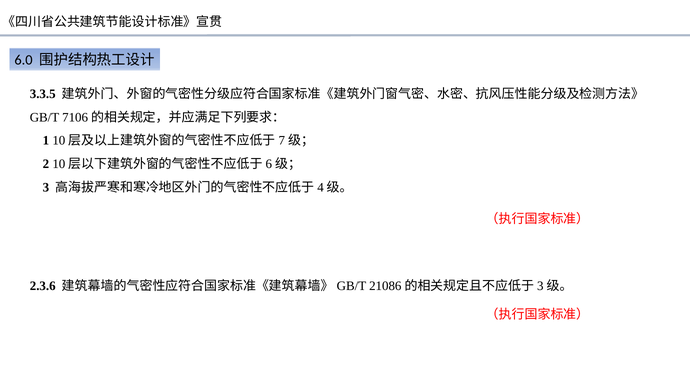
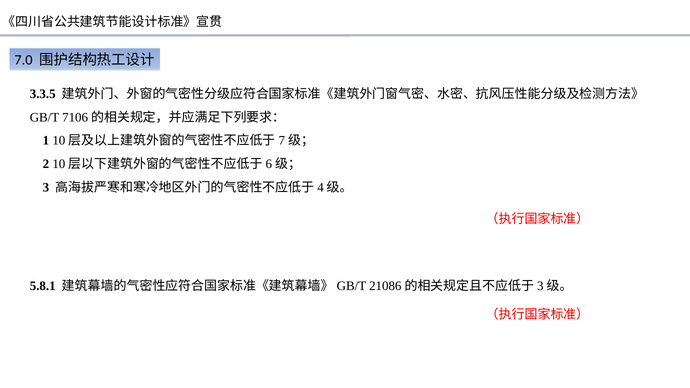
6.0: 6.0 -> 7.0
2.3.6: 2.3.6 -> 5.8.1
